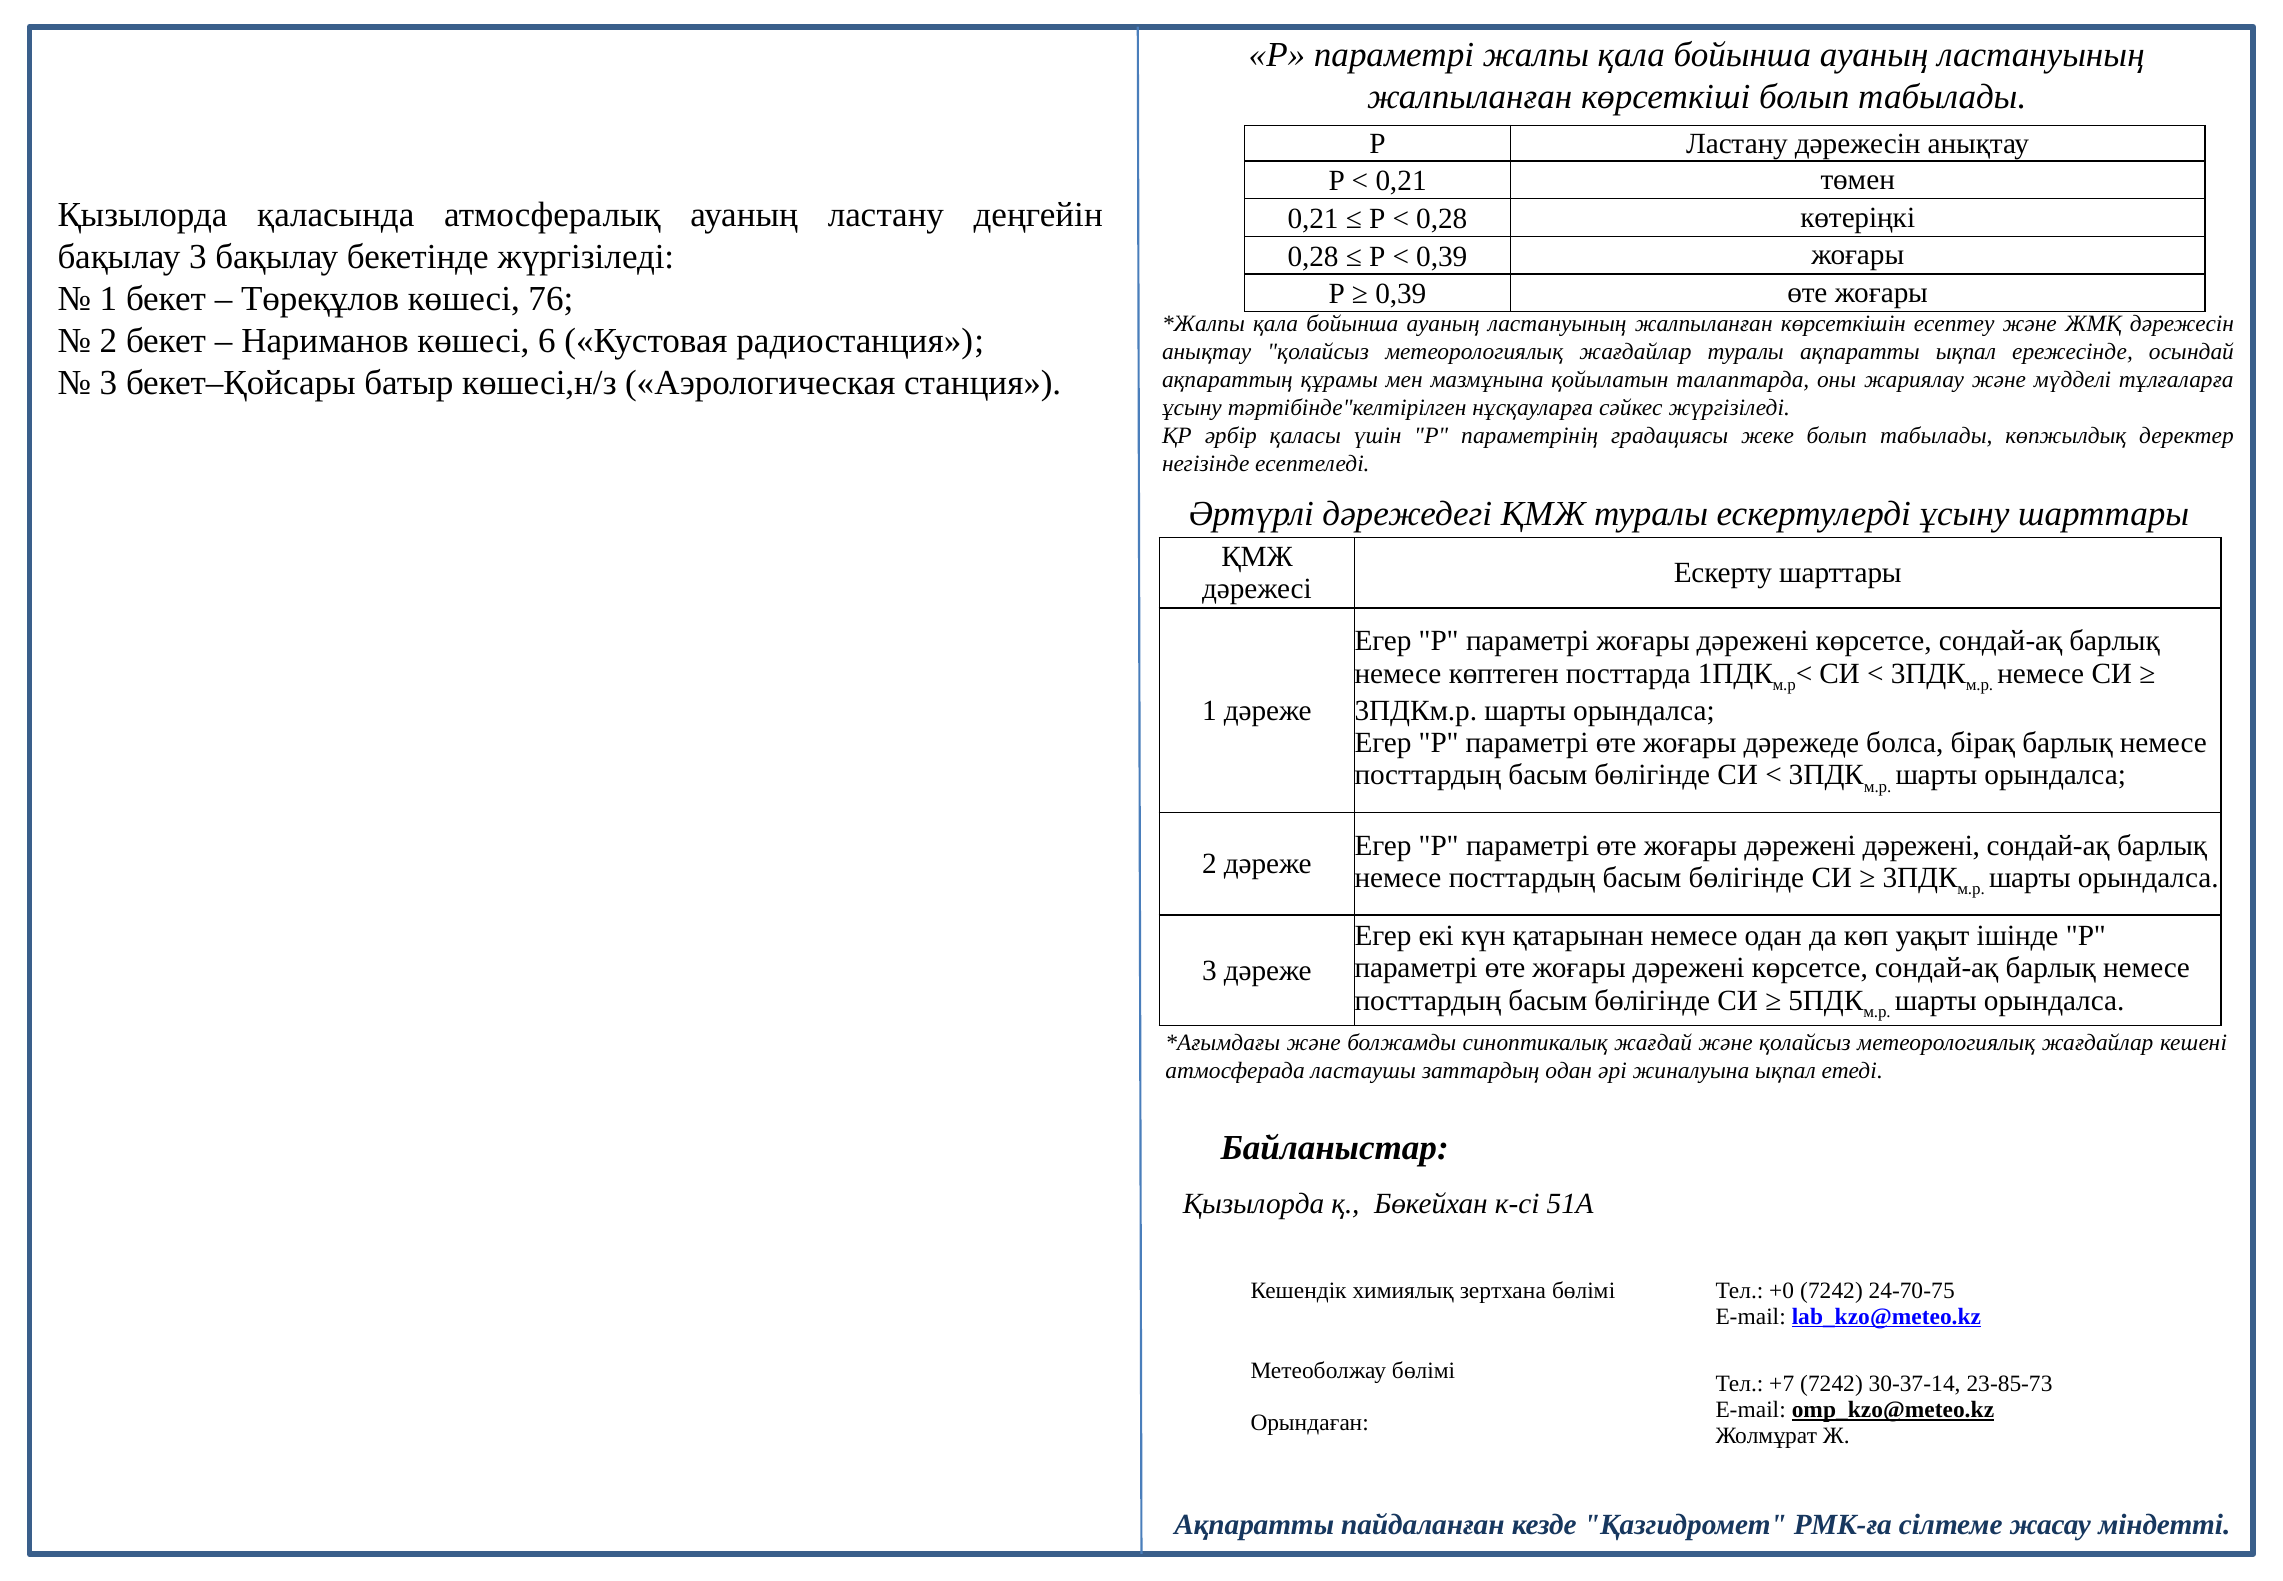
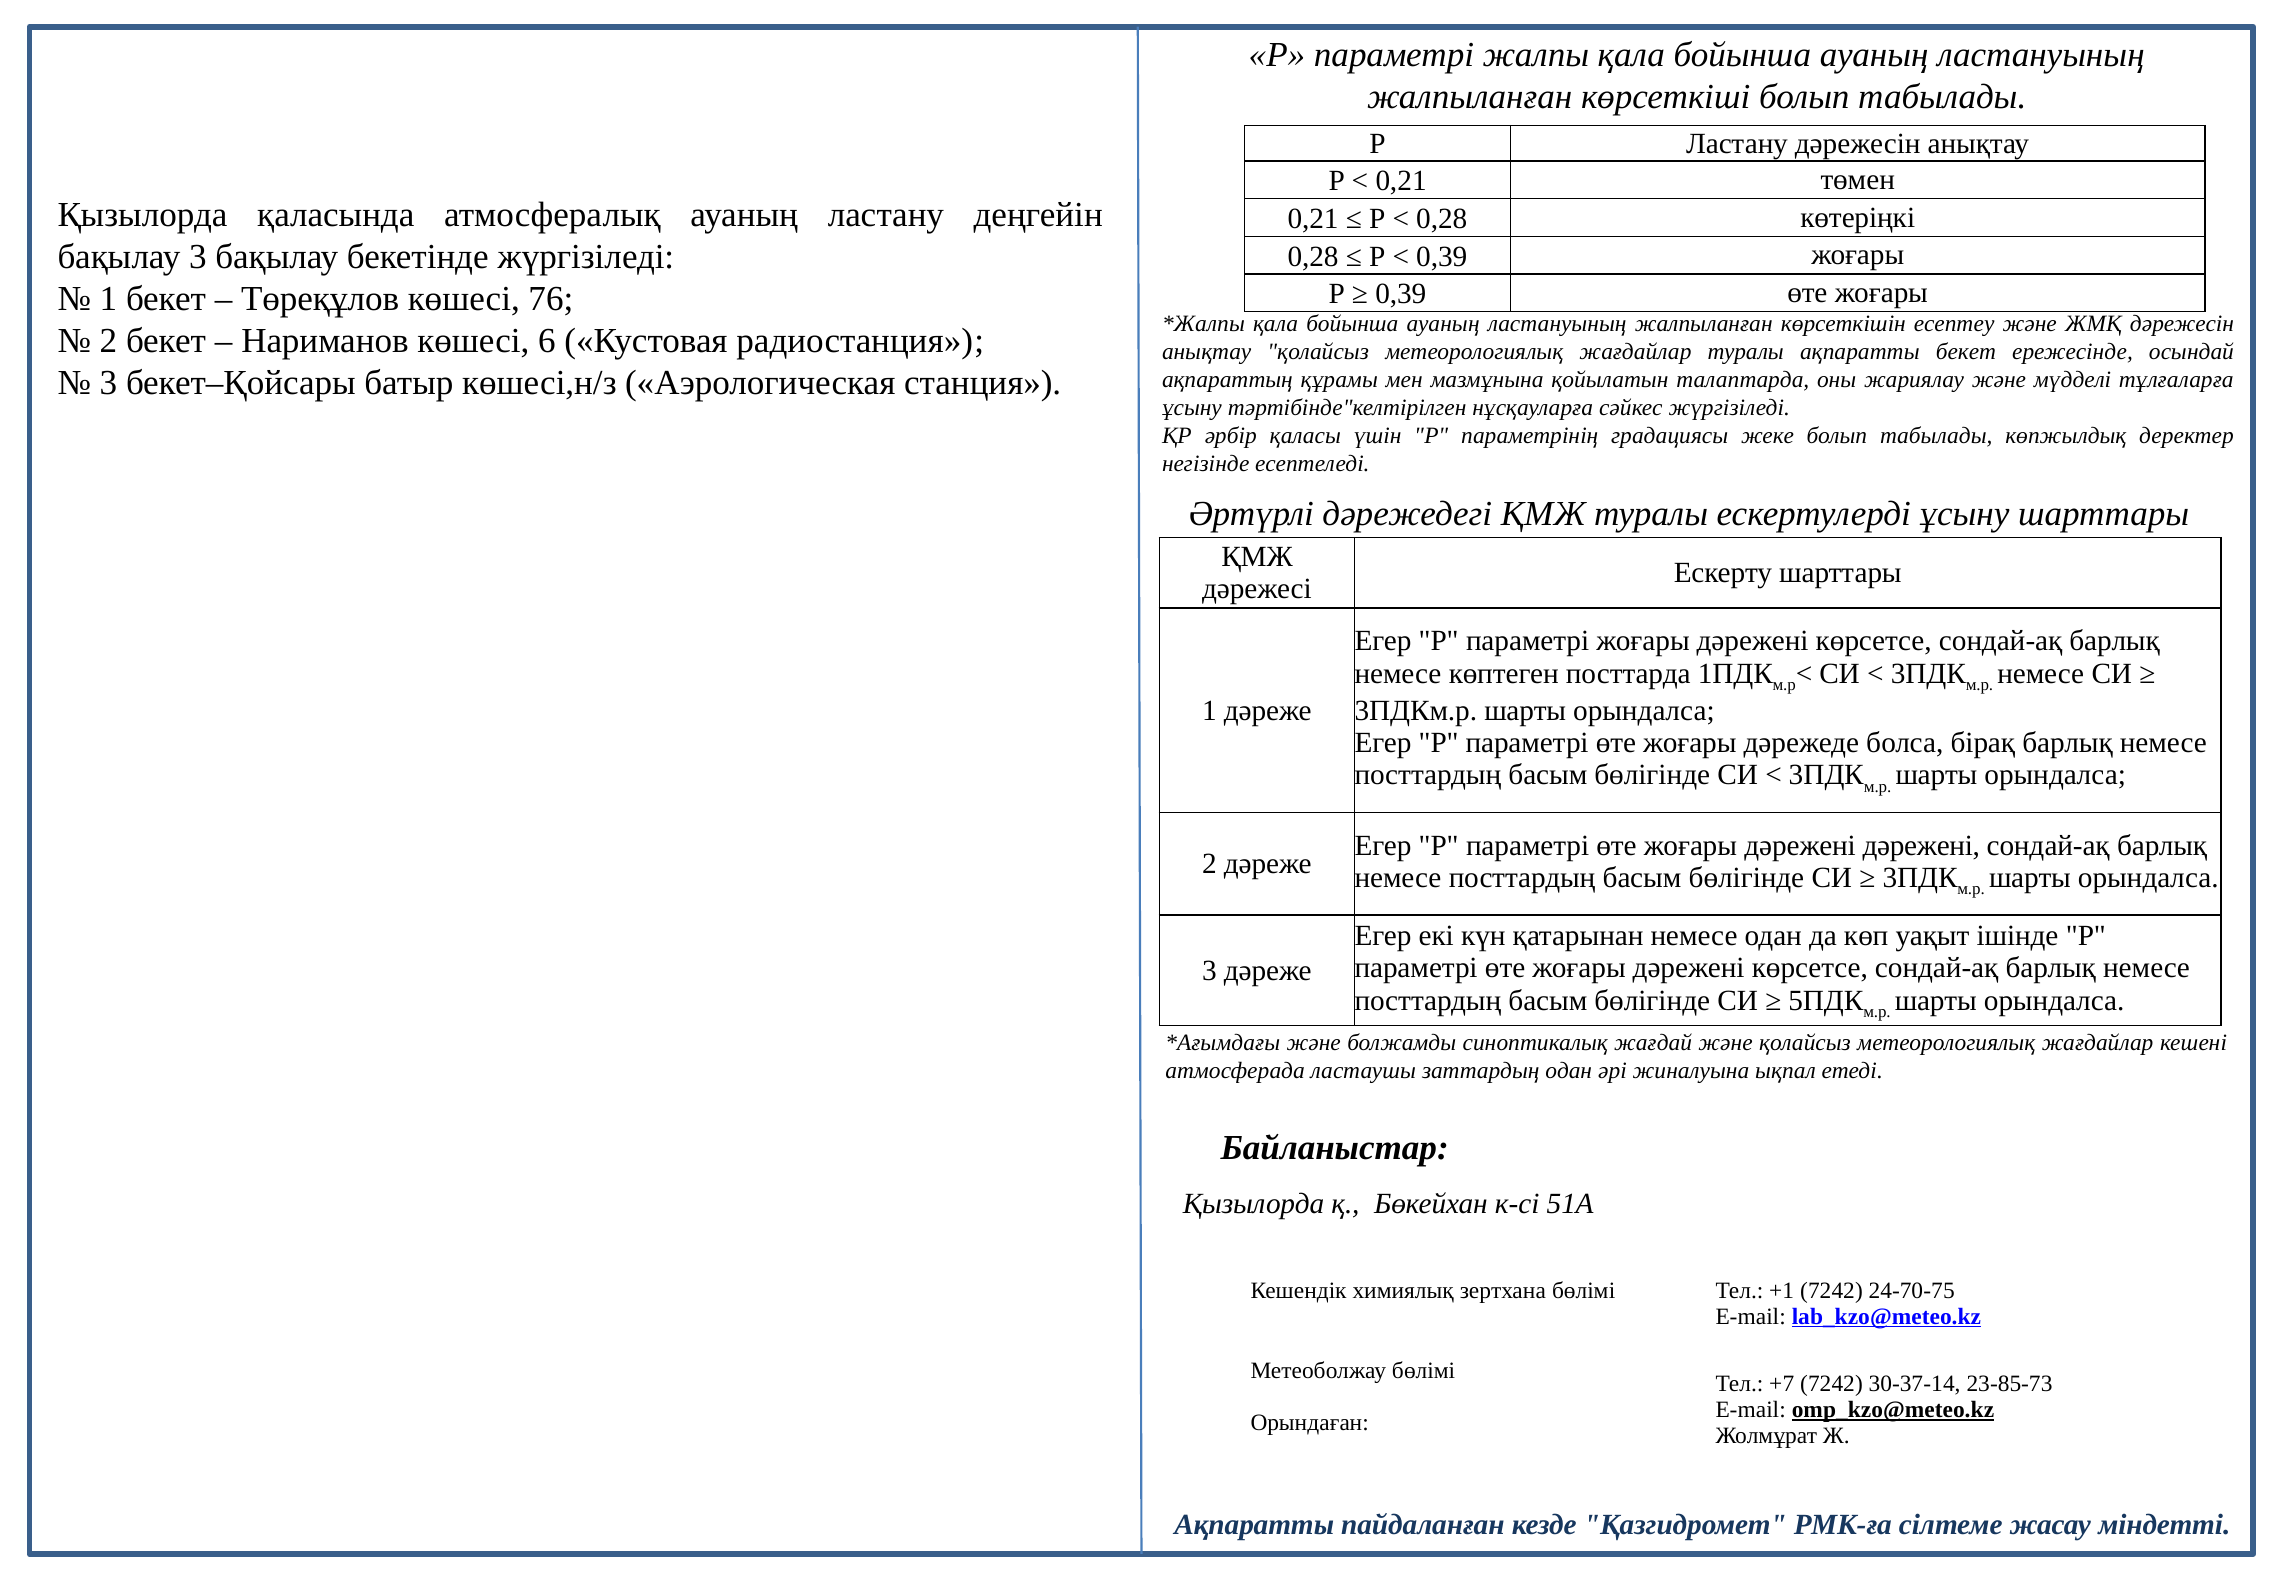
ақпаратты ықпал: ықпал -> бекет
+0: +0 -> +1
